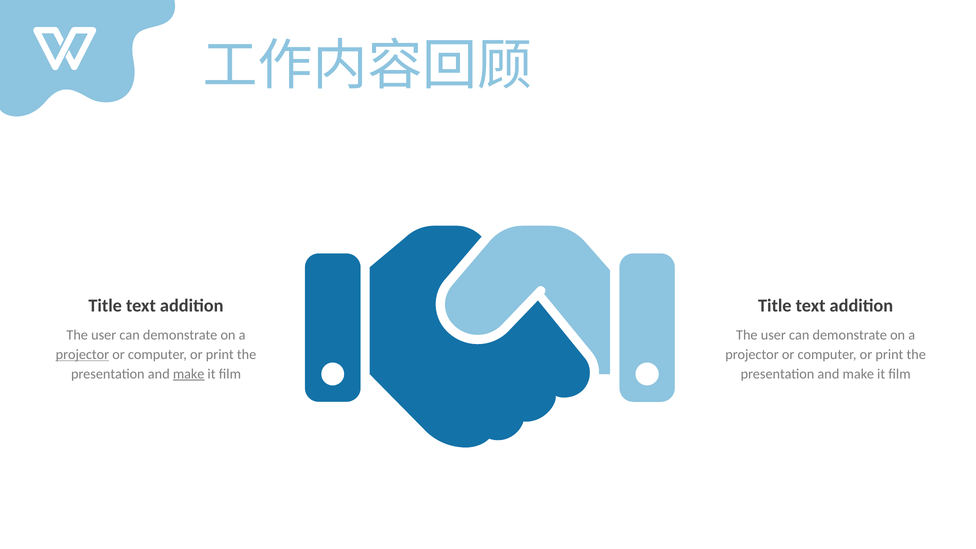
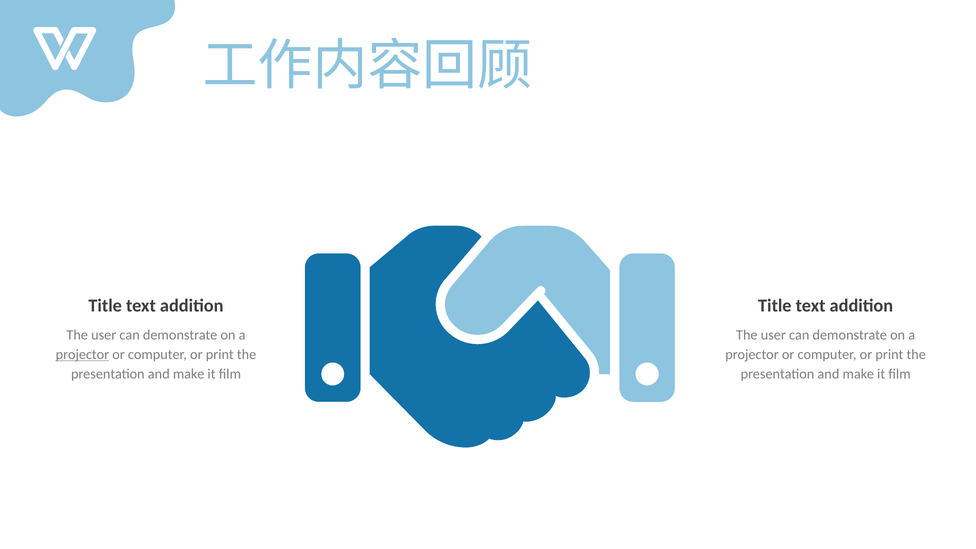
make at (189, 374) underline: present -> none
